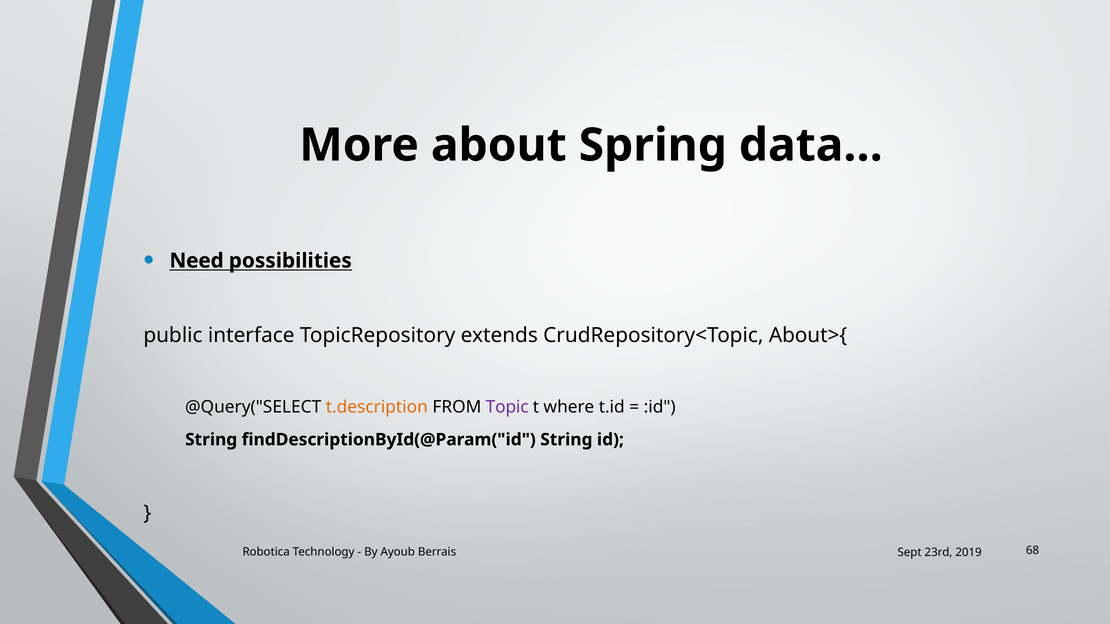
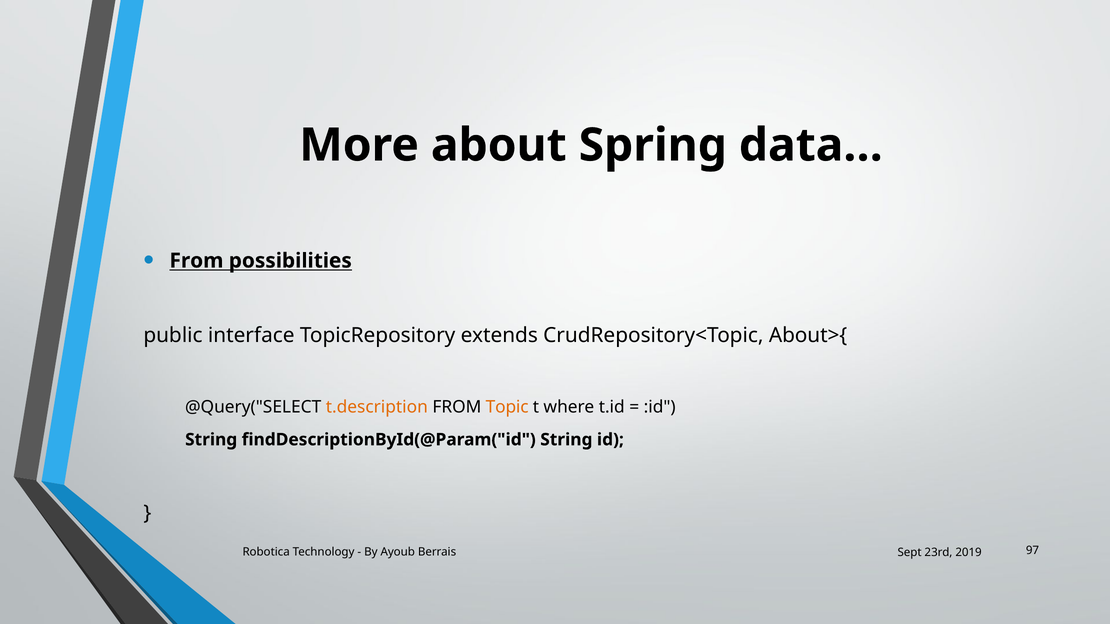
Need at (197, 261): Need -> From
Topic colour: purple -> orange
68: 68 -> 97
